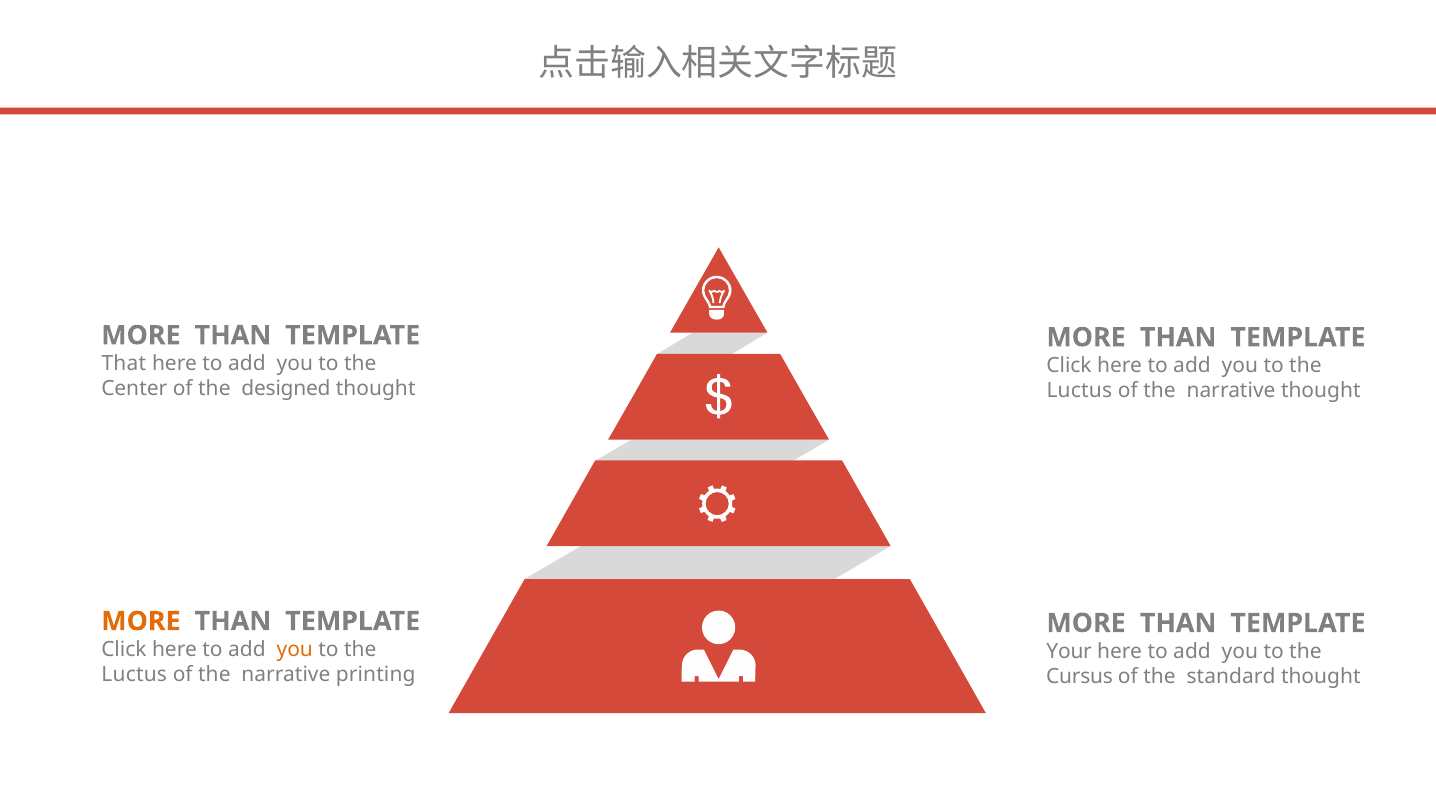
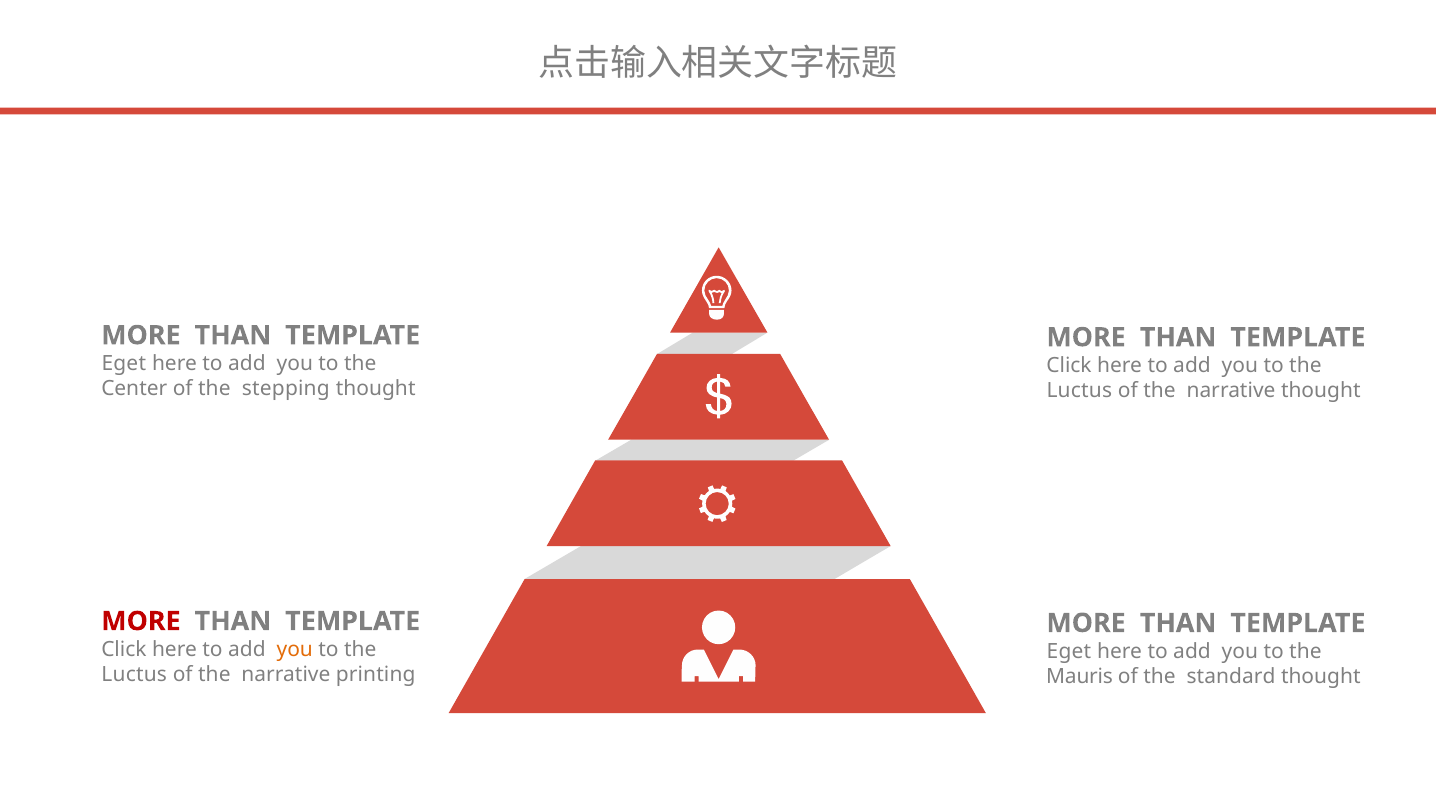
That at (124, 364): That -> Eget
designed: designed -> stepping
MORE at (141, 621) colour: orange -> red
Your at (1069, 652): Your -> Eget
Cursus: Cursus -> Mauris
